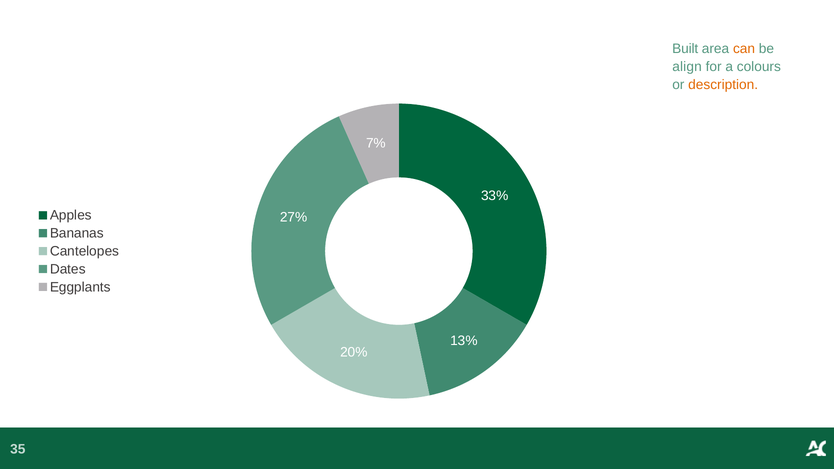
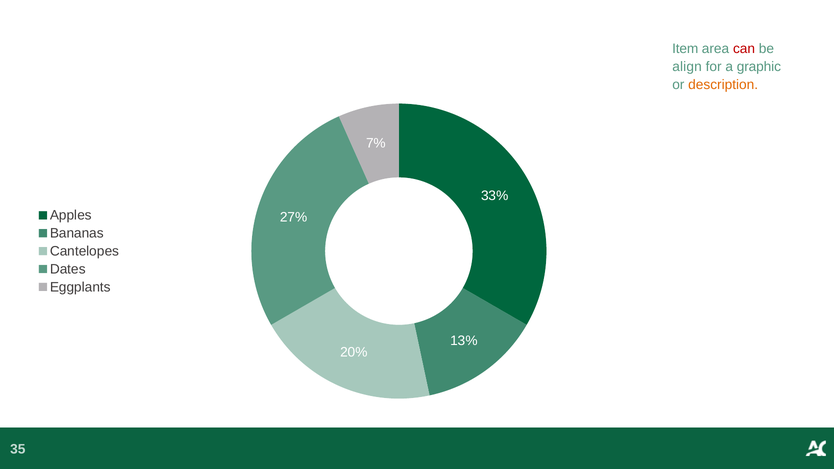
Built: Built -> Item
can colour: orange -> red
colours: colours -> graphic
